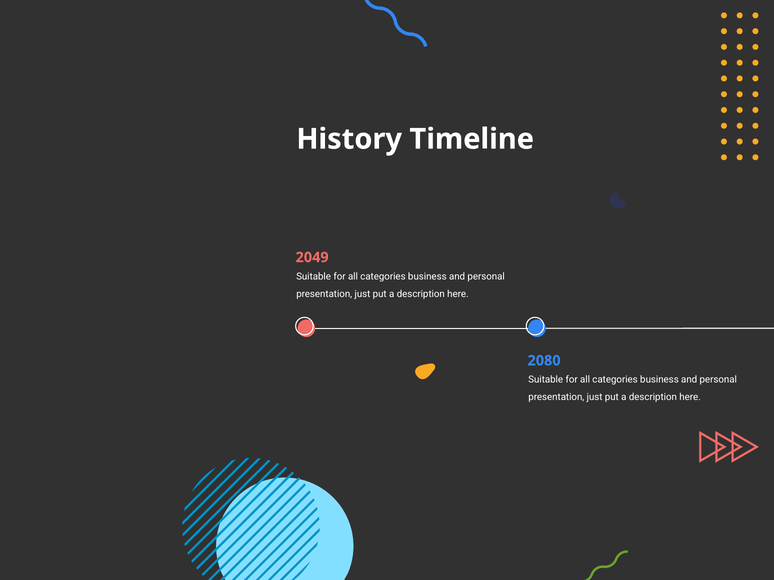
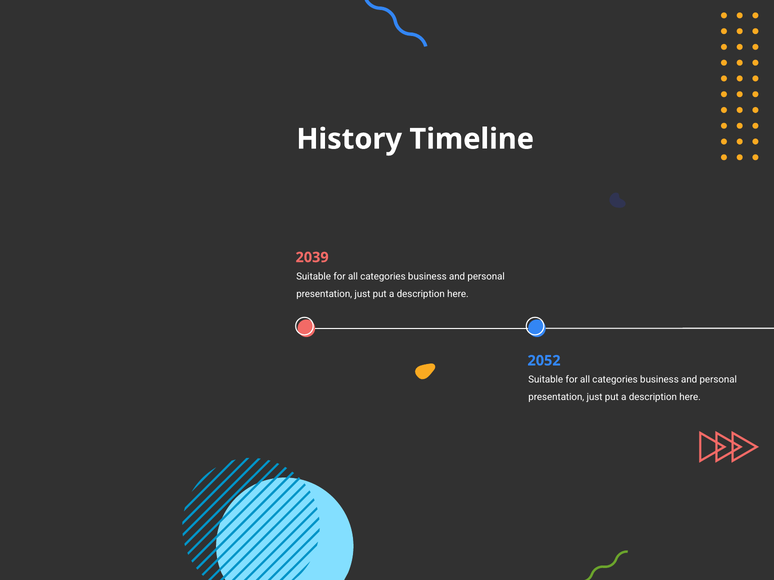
2049: 2049 -> 2039
2080: 2080 -> 2052
